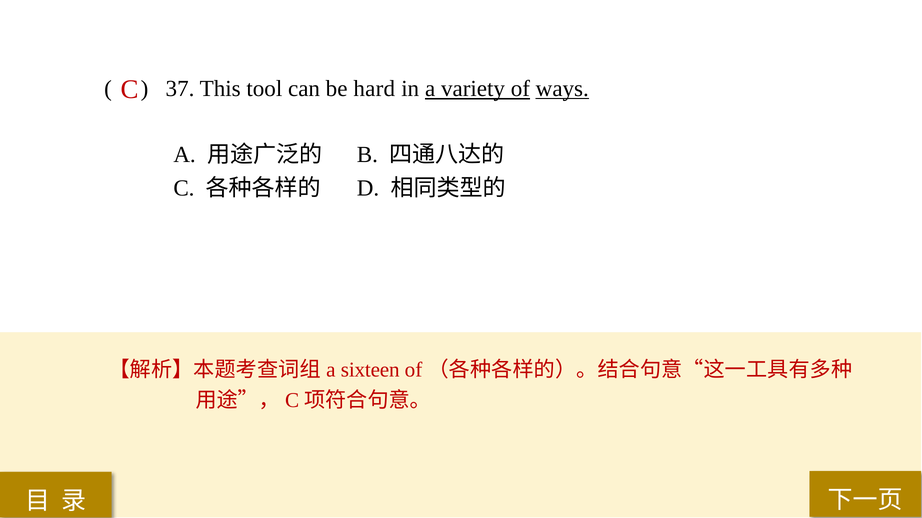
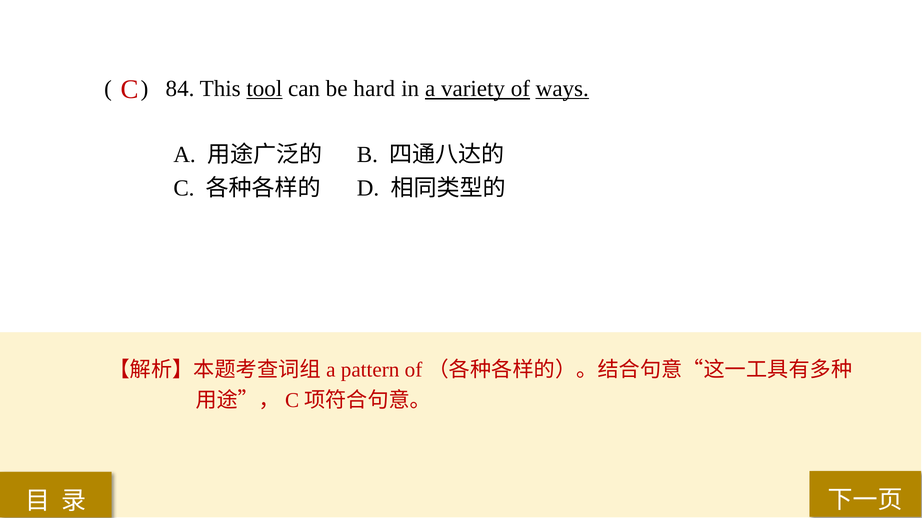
37: 37 -> 84
tool underline: none -> present
sixteen: sixteen -> pattern
